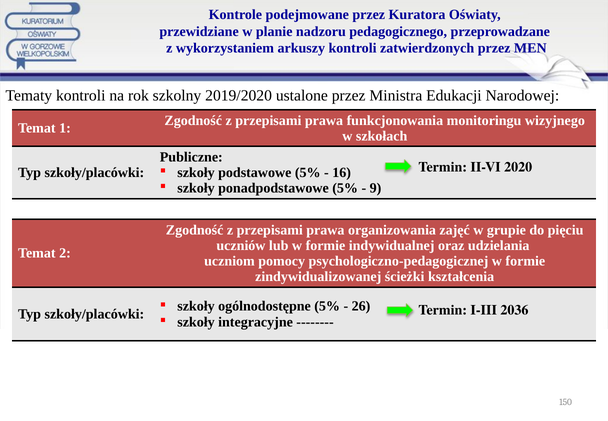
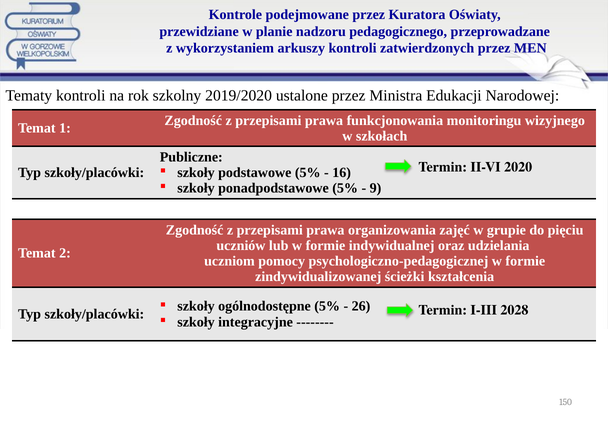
2036: 2036 -> 2028
